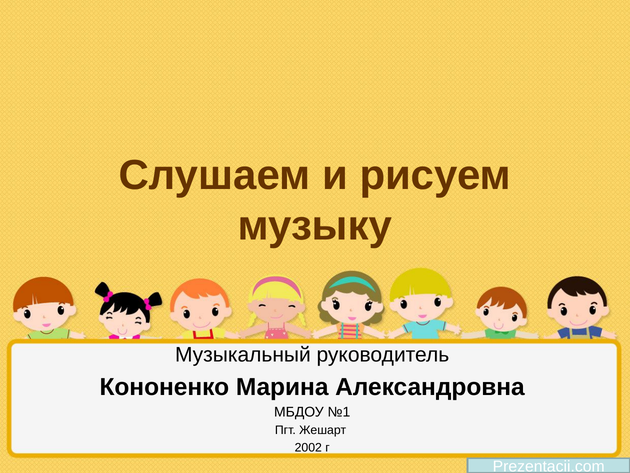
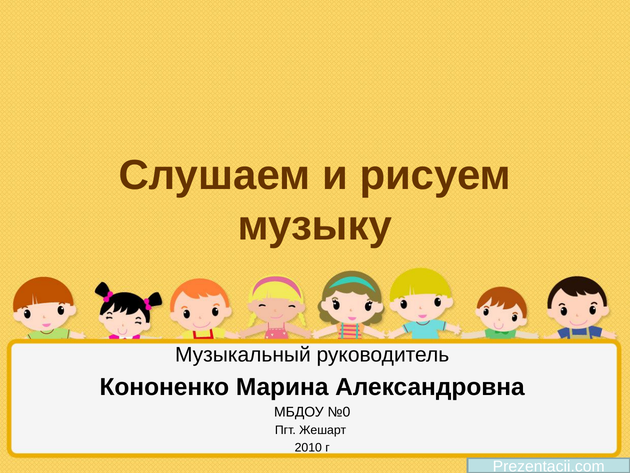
№1: №1 -> №0
2002: 2002 -> 2010
